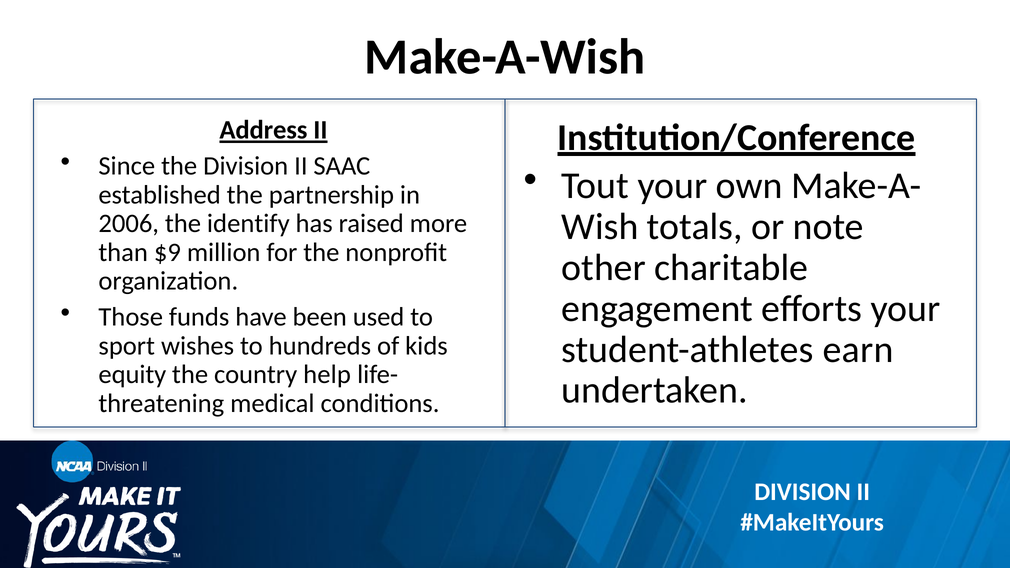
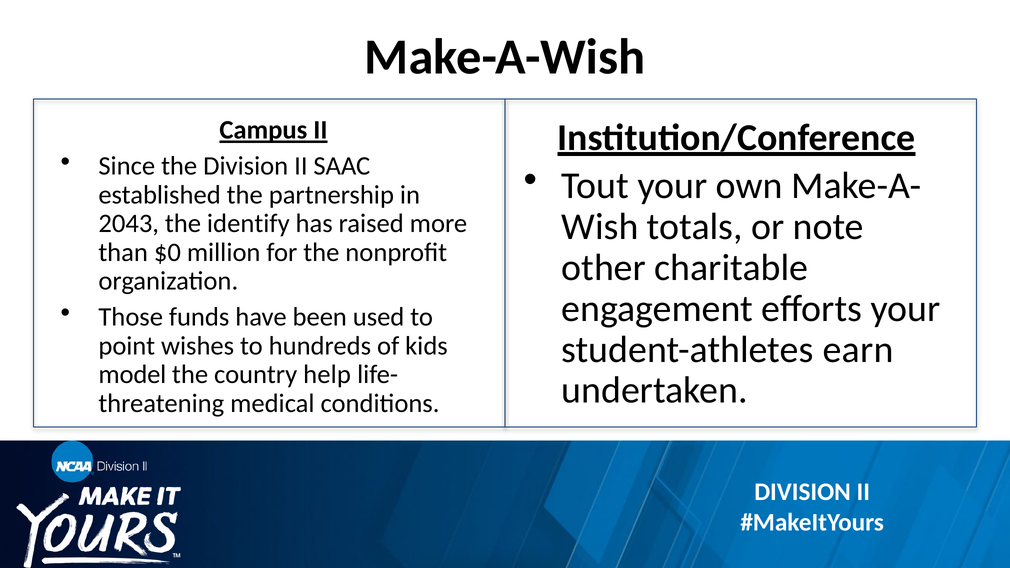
Address: Address -> Campus
2006: 2006 -> 2043
$9: $9 -> $0
sport: sport -> point
equity: equity -> model
